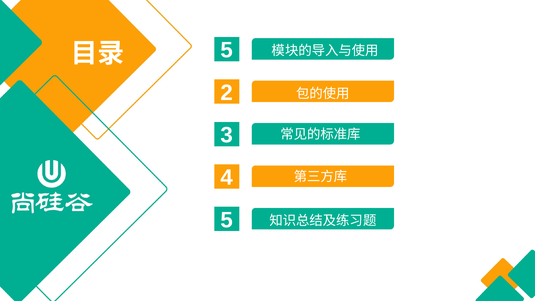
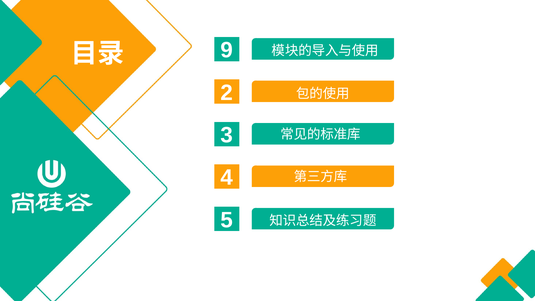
5 at (227, 50): 5 -> 9
